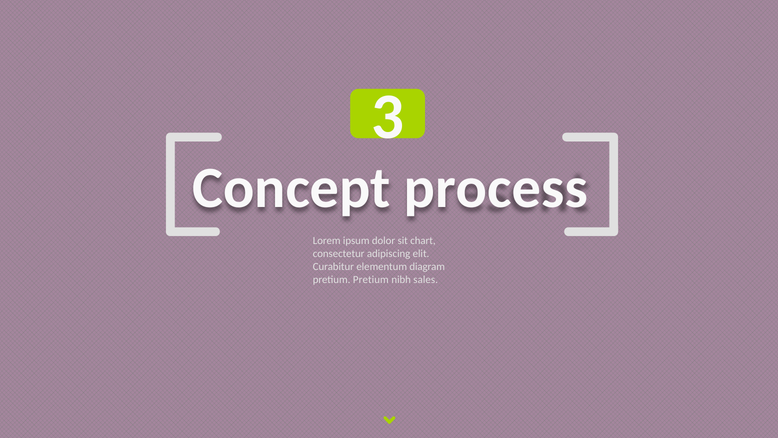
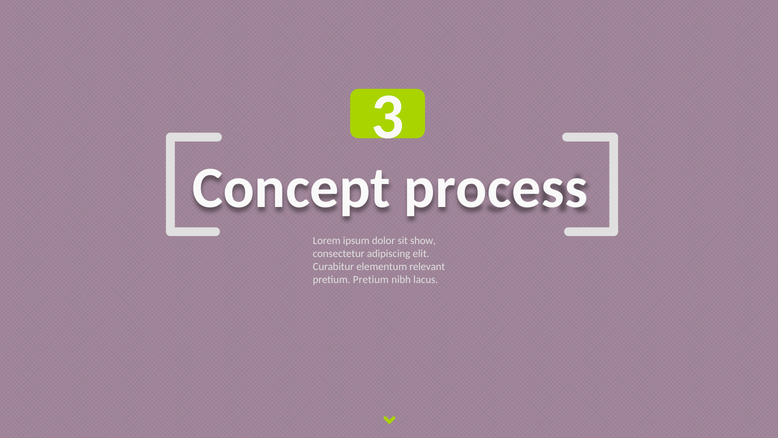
chart: chart -> show
diagram: diagram -> relevant
sales: sales -> lacus
